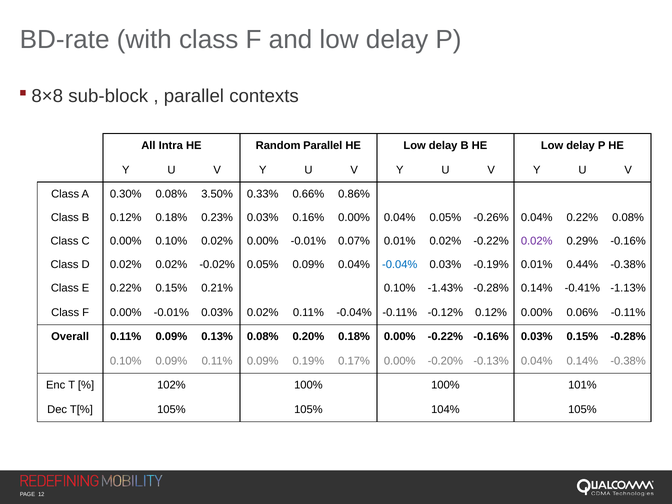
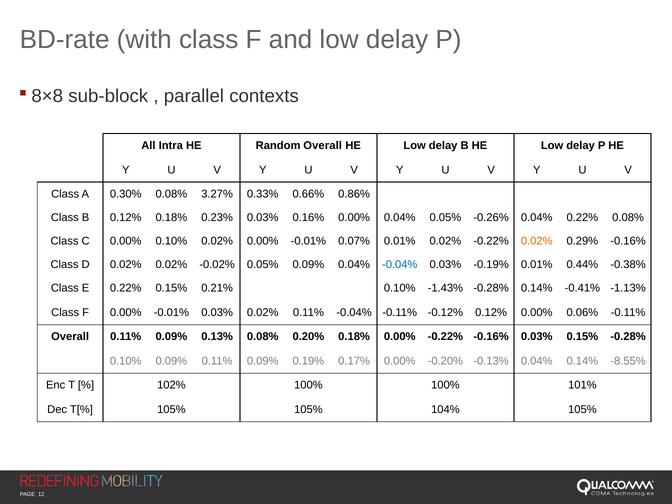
Random Parallel: Parallel -> Overall
3.50%: 3.50% -> 3.27%
0.02% at (537, 241) colour: purple -> orange
0.14% -0.38%: -0.38% -> -8.55%
